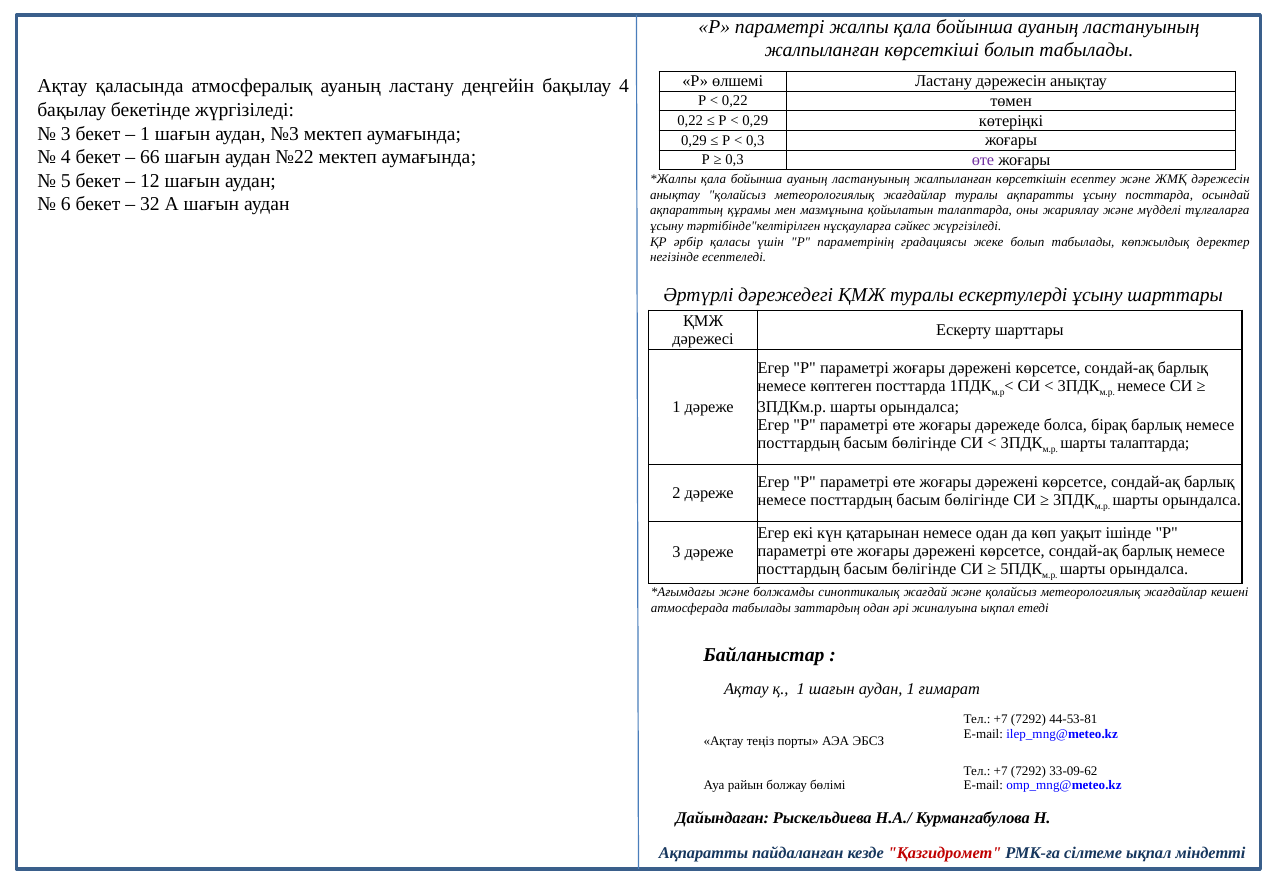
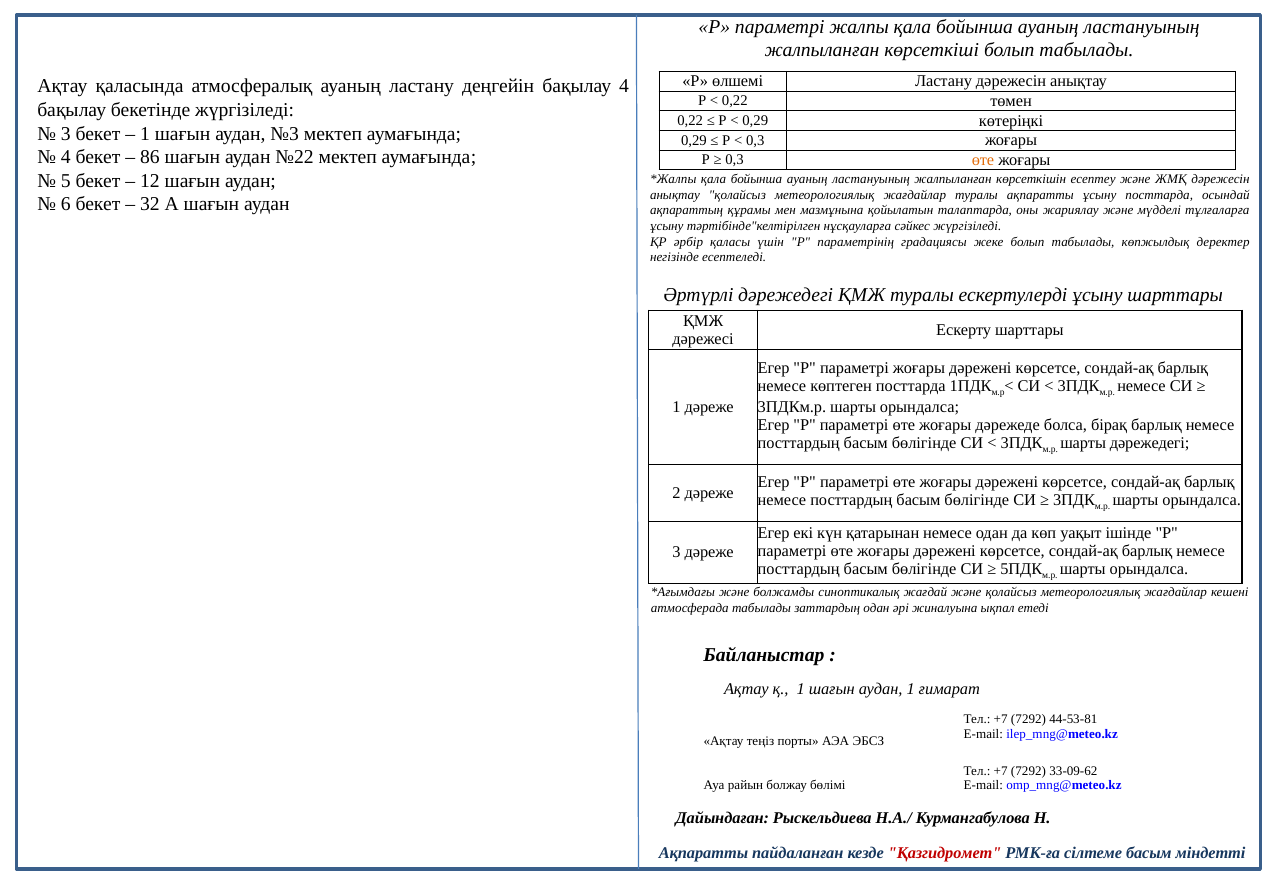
66: 66 -> 86
өте at (983, 160) colour: purple -> orange
шарты талаптарда: талаптарда -> дәрежедегі
сілтеме ықпал: ықпал -> басым
